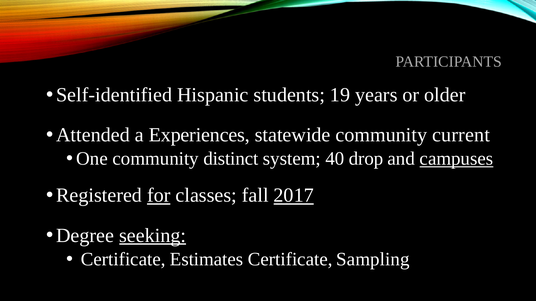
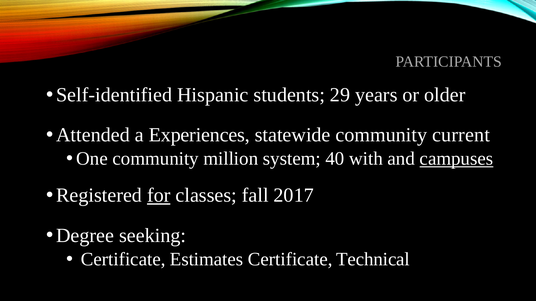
19: 19 -> 29
distinct: distinct -> million
drop: drop -> with
2017 underline: present -> none
seeking underline: present -> none
Sampling: Sampling -> Technical
